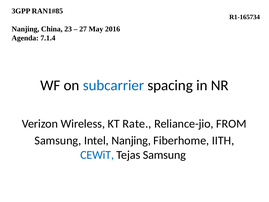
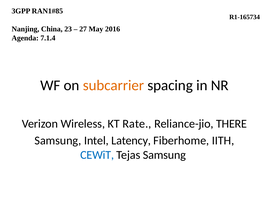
subcarrier colour: blue -> orange
FROM: FROM -> THERE
Intel Nanjing: Nanjing -> Latency
